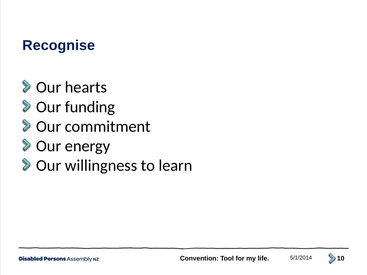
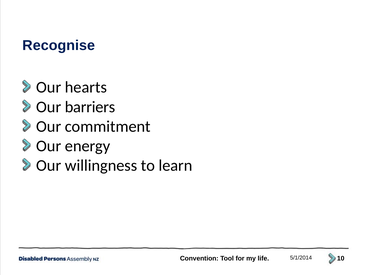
funding: funding -> barriers
